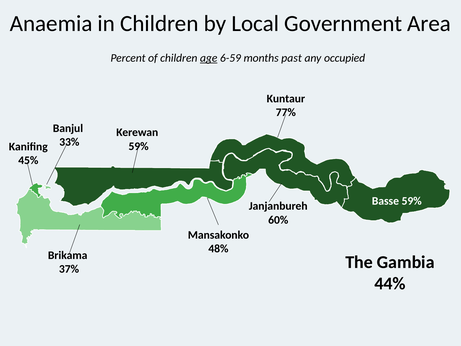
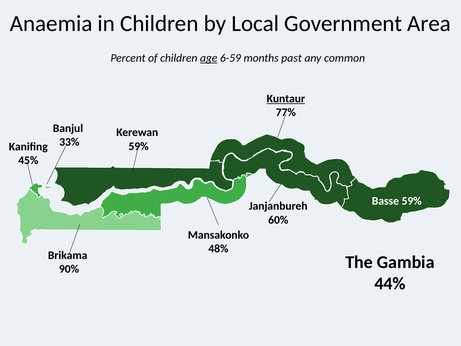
occupied: occupied -> common
Kuntaur underline: none -> present
37%: 37% -> 90%
